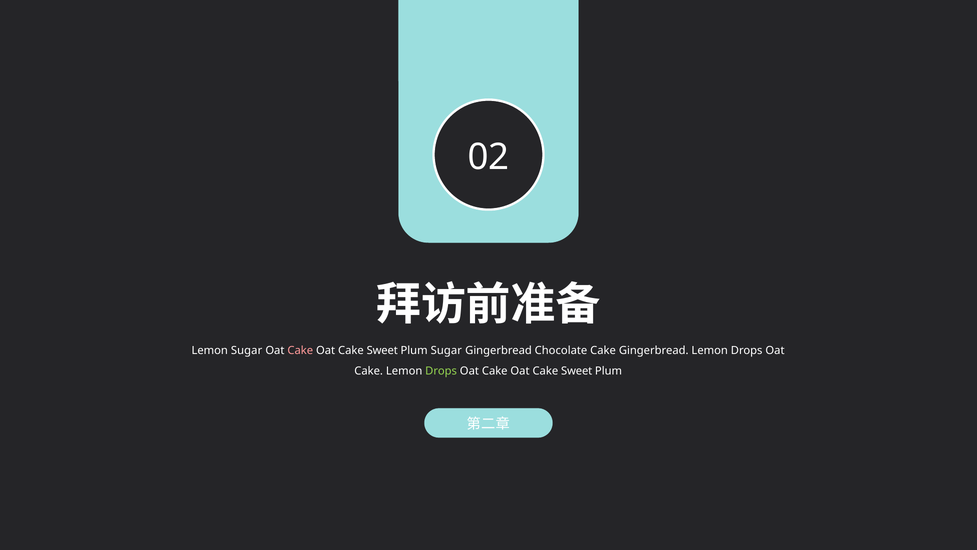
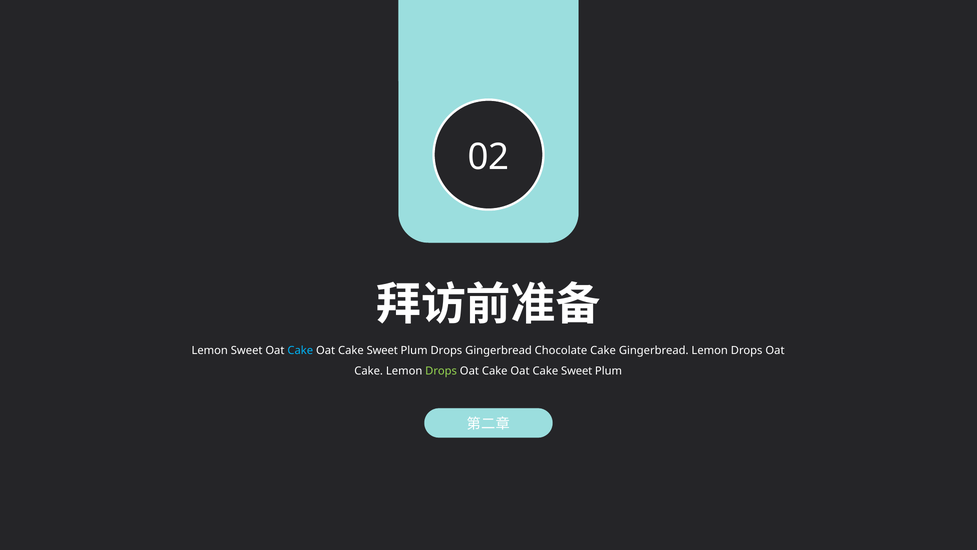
Lemon Sugar: Sugar -> Sweet
Cake at (300, 350) colour: pink -> light blue
Plum Sugar: Sugar -> Drops
